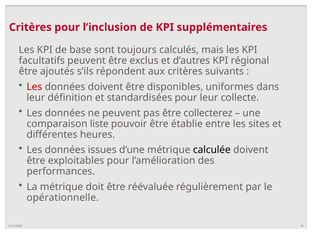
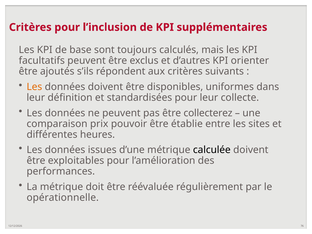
régional: régional -> orienter
Les at (34, 87) colour: red -> orange
liste: liste -> prix
